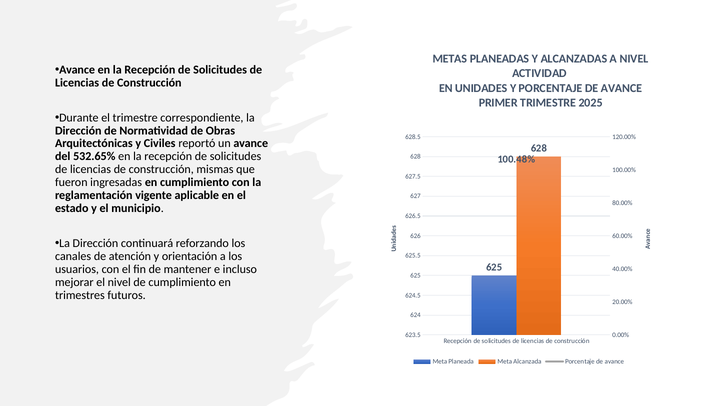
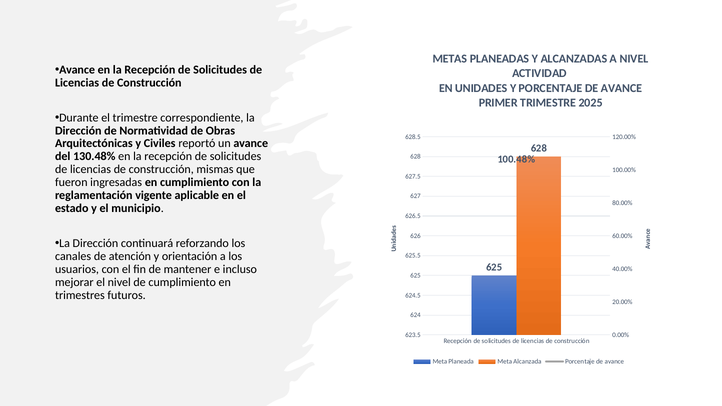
532.65%: 532.65% -> 130.48%
